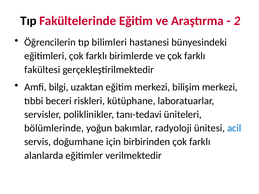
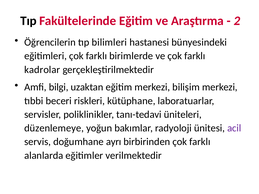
fakültesi: fakültesi -> kadrolar
bölümlerinde: bölümlerinde -> düzenlemeye
acil colour: blue -> purple
için: için -> ayrı
